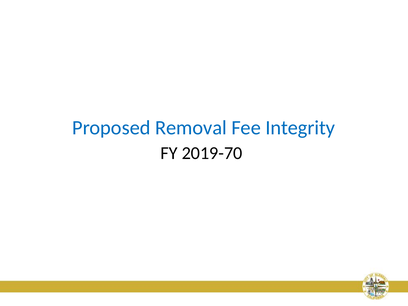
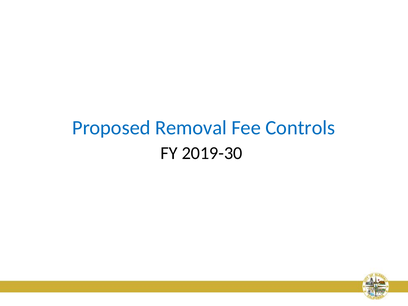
Integrity: Integrity -> Controls
2019-70: 2019-70 -> 2019-30
